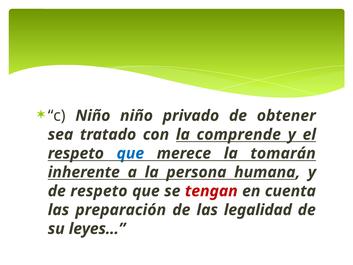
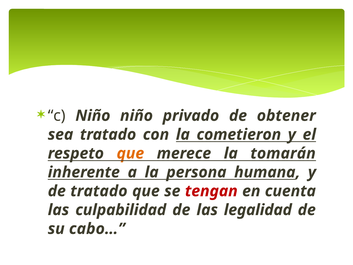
comprende: comprende -> cometieron
que at (130, 153) colour: blue -> orange
de respeto: respeto -> tratado
preparación: preparación -> culpabilidad
leyes…: leyes… -> cabo…
